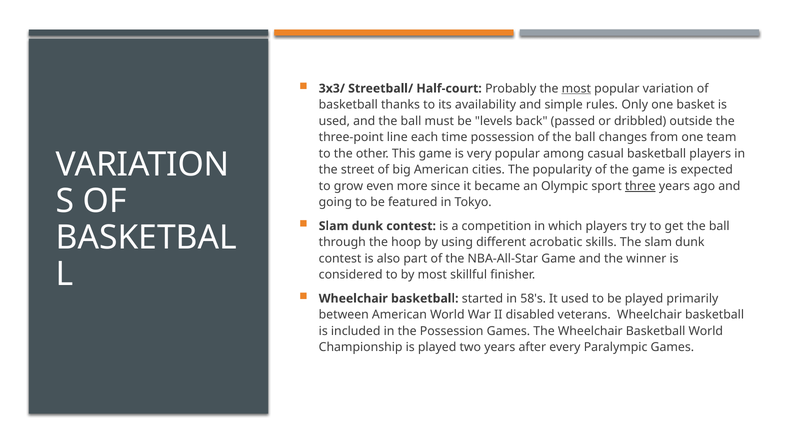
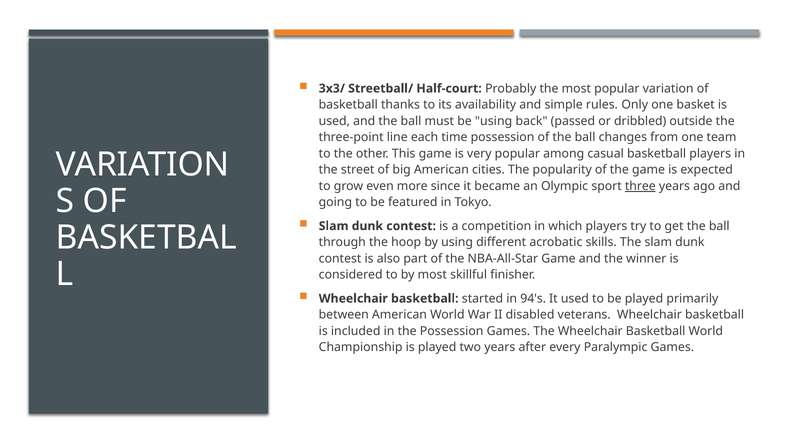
most at (576, 88) underline: present -> none
be levels: levels -> using
58's: 58's -> 94's
